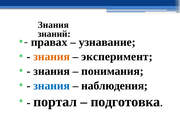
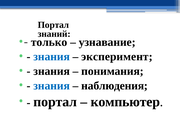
Знания at (53, 25): Знания -> Портал
правах: правах -> только
знания at (52, 57) colour: orange -> blue
подготовка: подготовка -> компьютер
